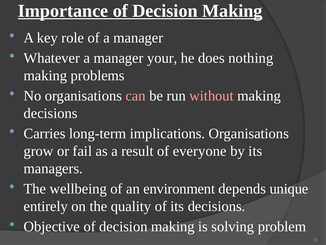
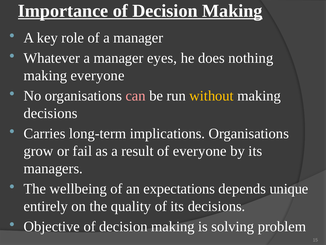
your: your -> eyes
making problems: problems -> everyone
without colour: pink -> yellow
environment: environment -> expectations
